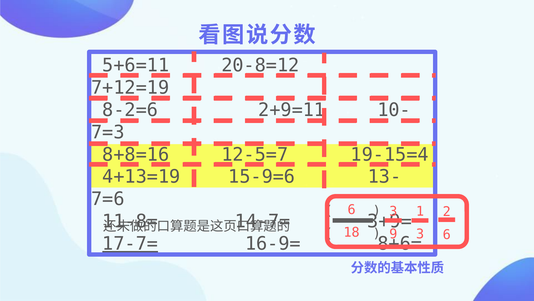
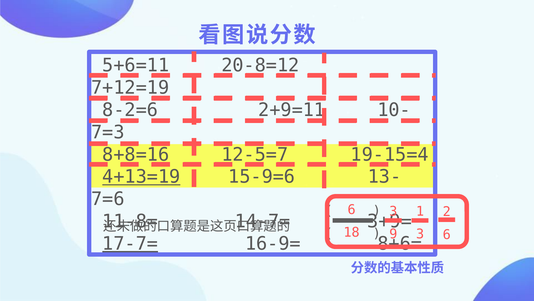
4+13=19 underline: none -> present
